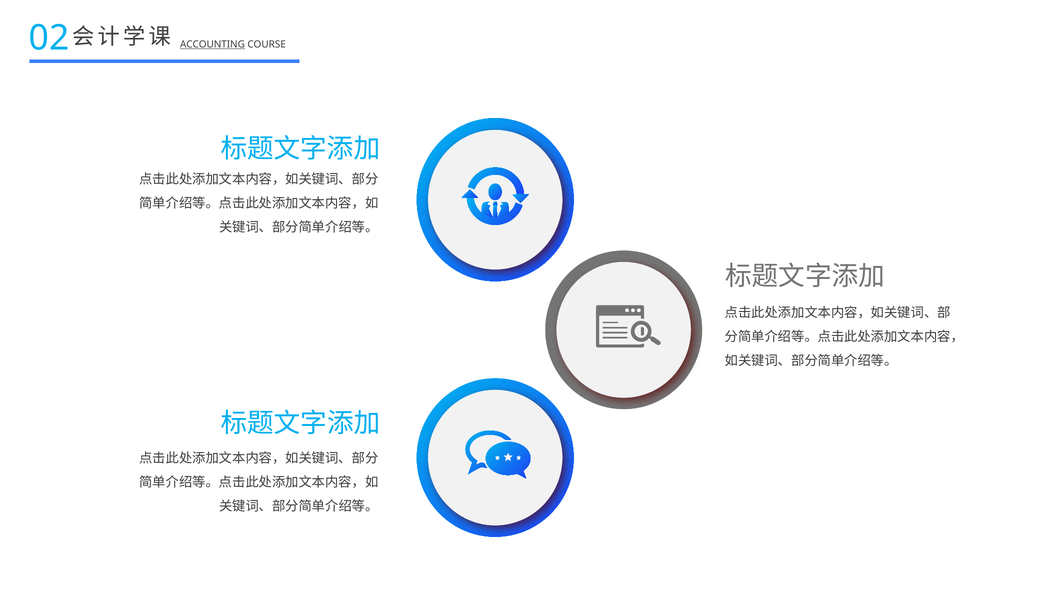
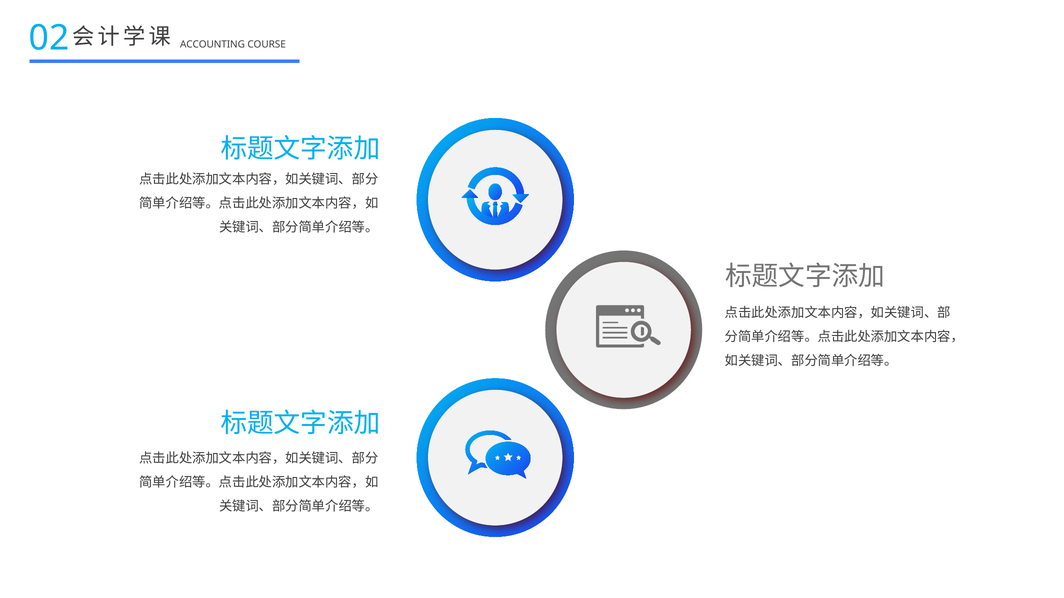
ACCOUNTING underline: present -> none
